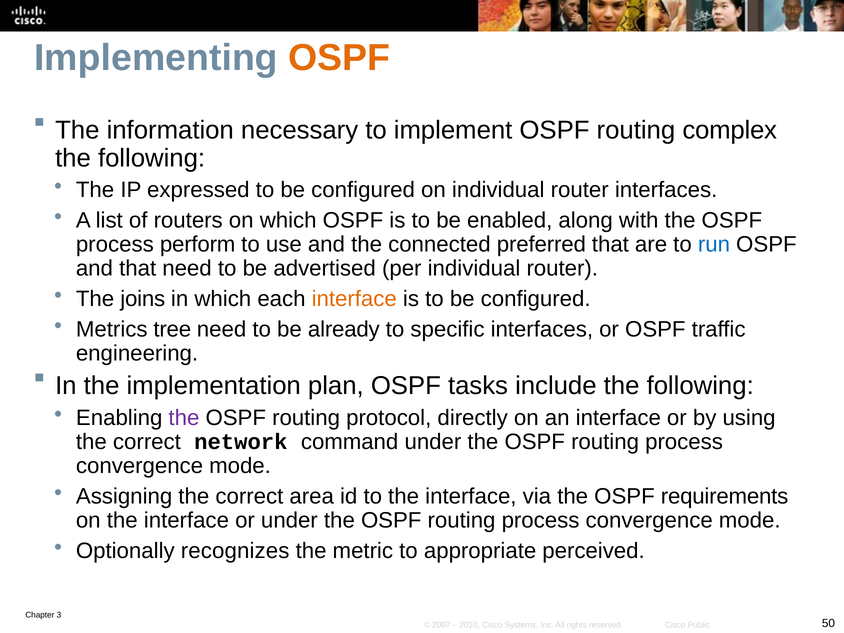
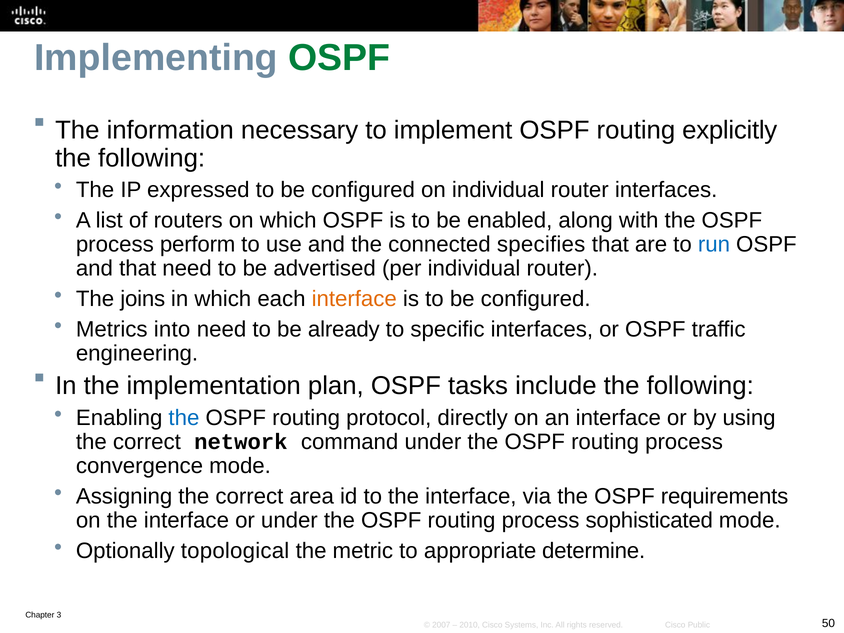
OSPF at (339, 58) colour: orange -> green
complex: complex -> explicitly
preferred: preferred -> specifies
tree: tree -> into
the at (184, 418) colour: purple -> blue
convergence at (649, 520): convergence -> sophisticated
recognizes: recognizes -> topological
perceived: perceived -> determine
